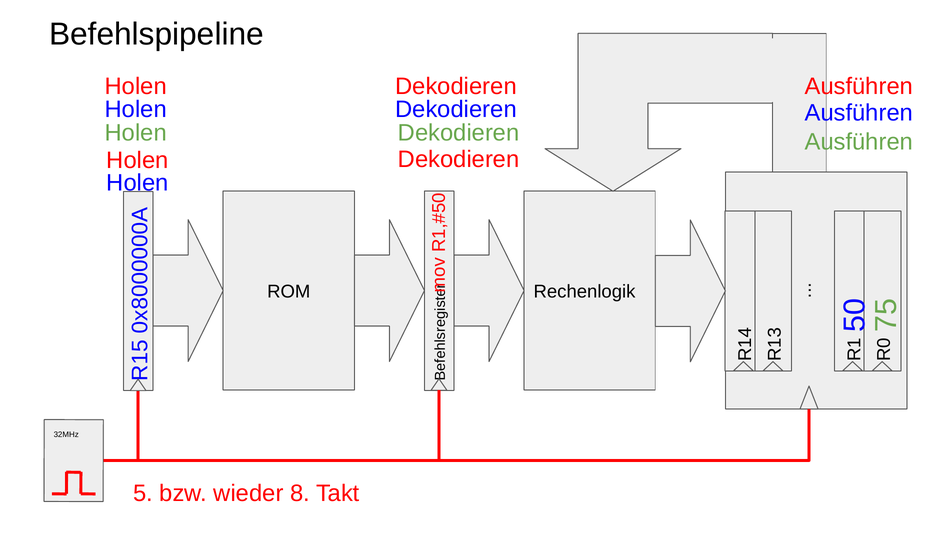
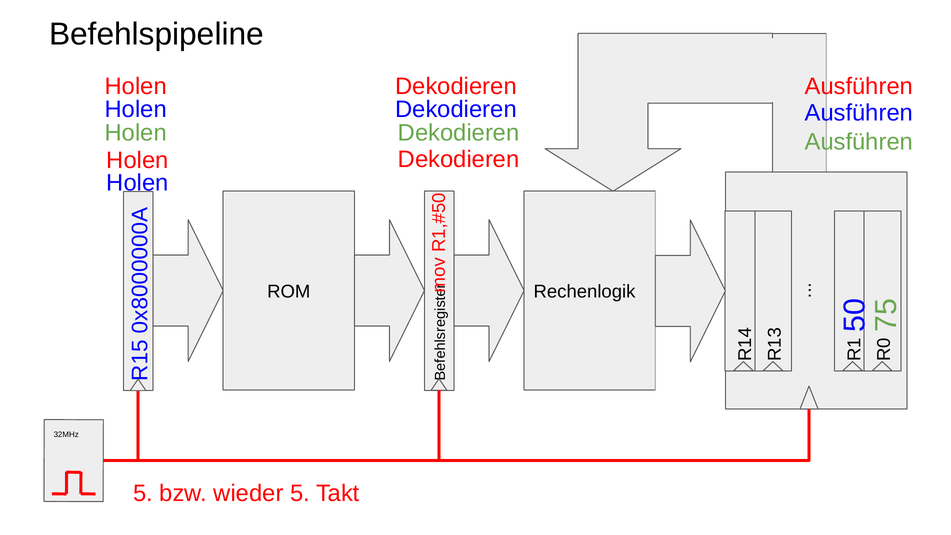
wieder 8: 8 -> 5
